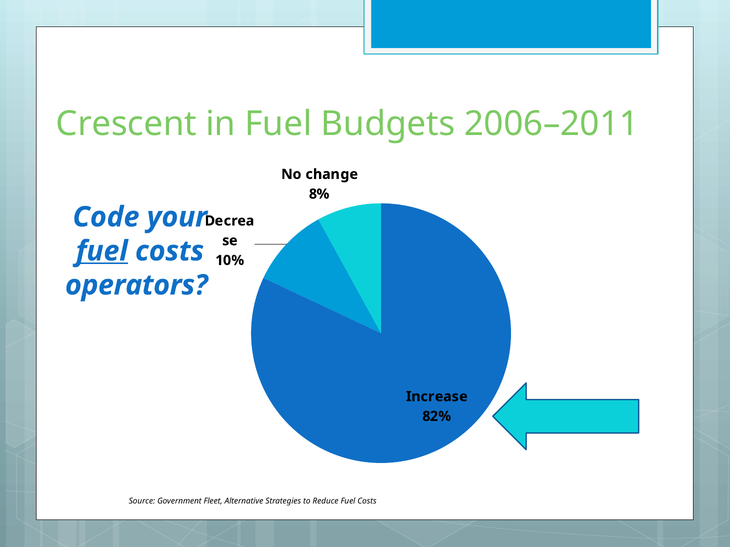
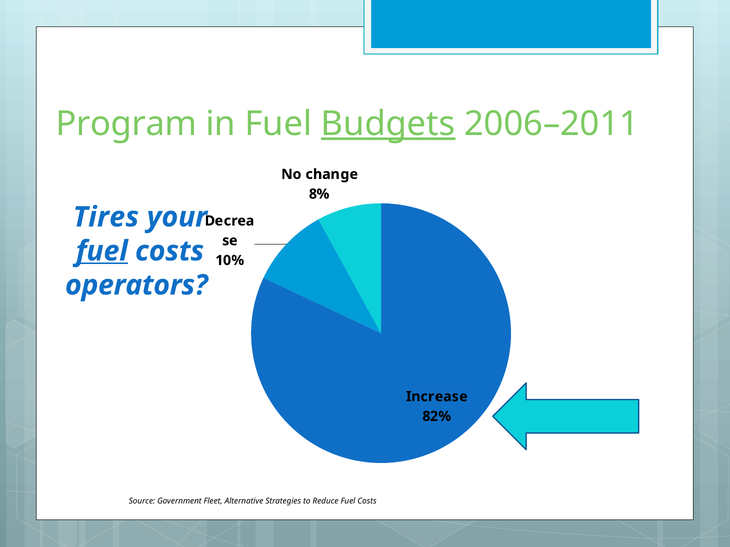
Crescent: Crescent -> Program
Budgets underline: none -> present
Code: Code -> Tires
